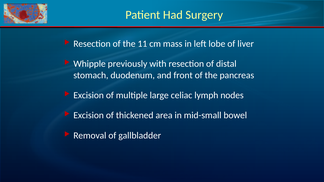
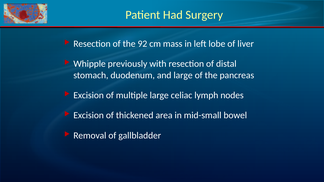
11: 11 -> 92
and front: front -> large
